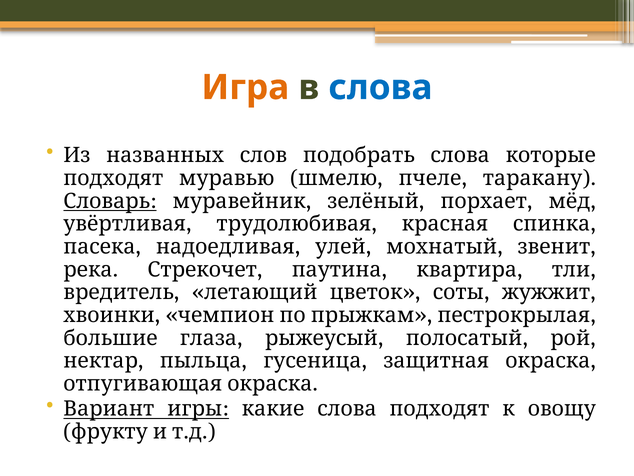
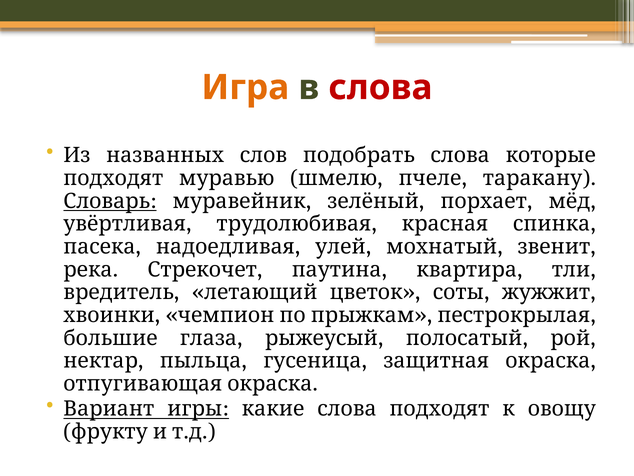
слова at (380, 87) colour: blue -> red
